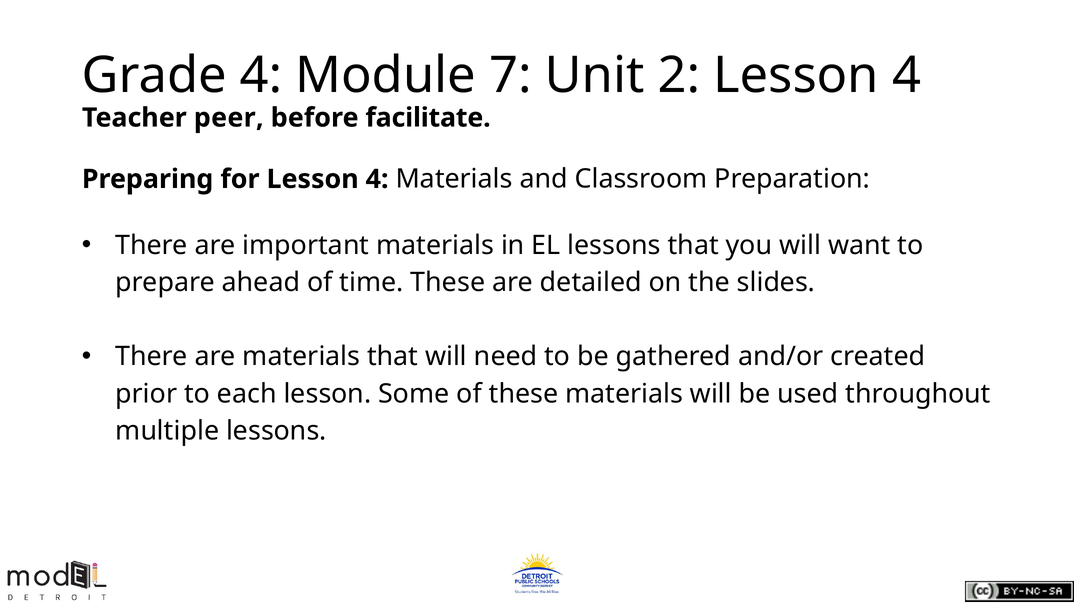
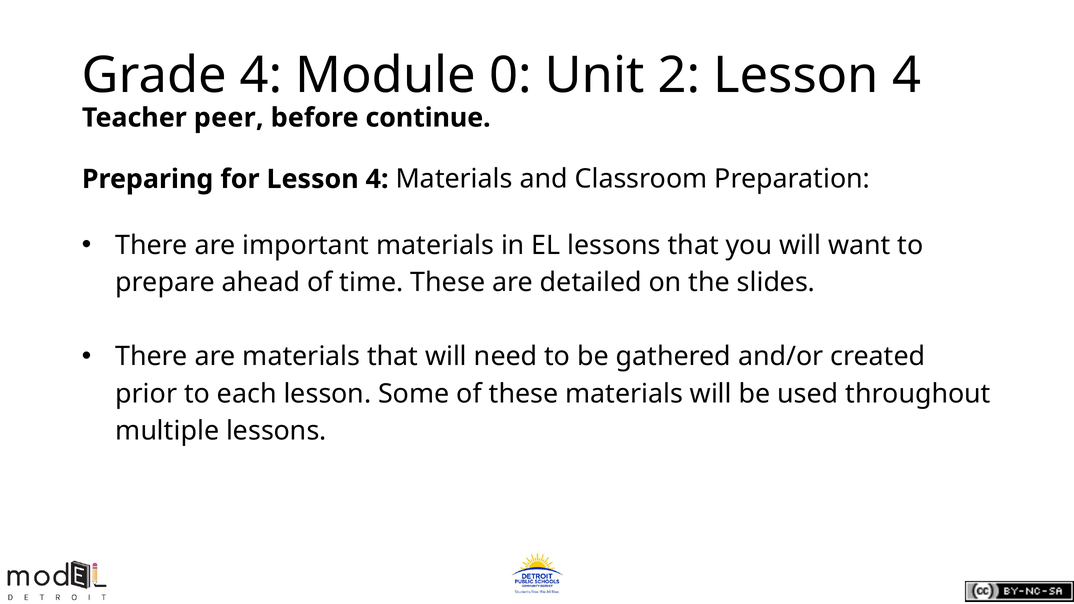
7: 7 -> 0
facilitate: facilitate -> continue
